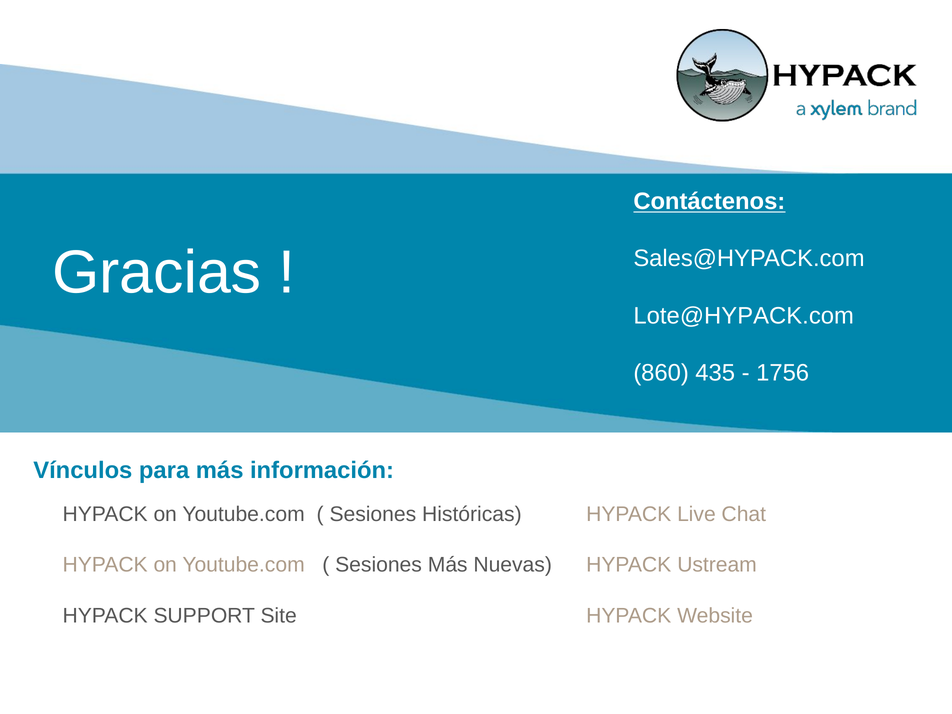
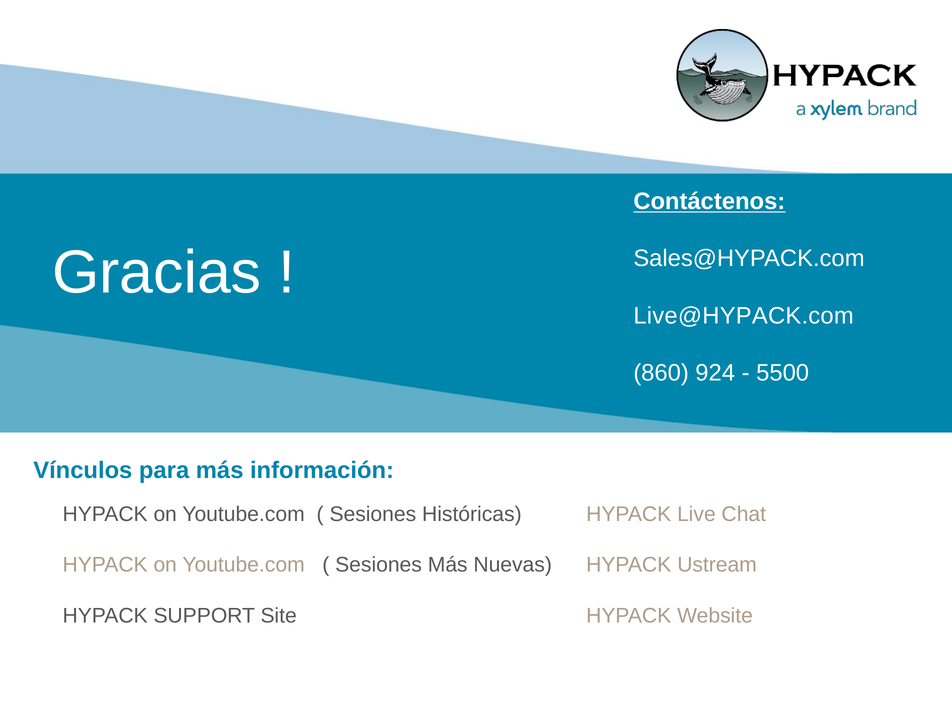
Lote@HYPACK.com: Lote@HYPACK.com -> Live@HYPACK.com
435: 435 -> 924
1756: 1756 -> 5500
